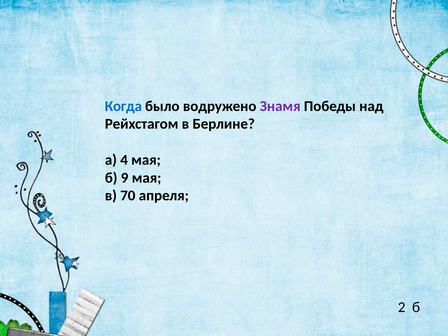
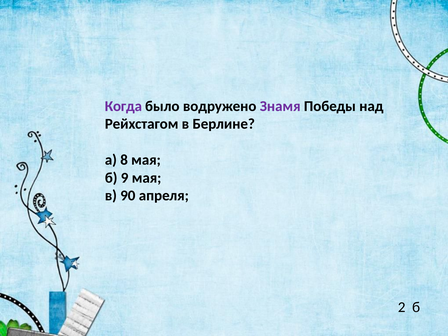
Когда colour: blue -> purple
4: 4 -> 8
70: 70 -> 90
